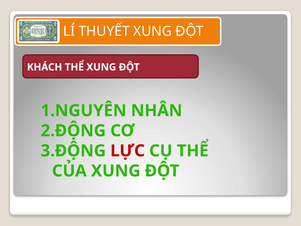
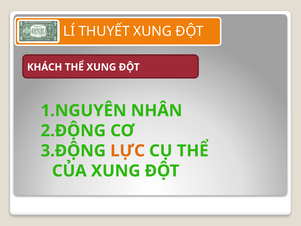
LỰC colour: red -> orange
